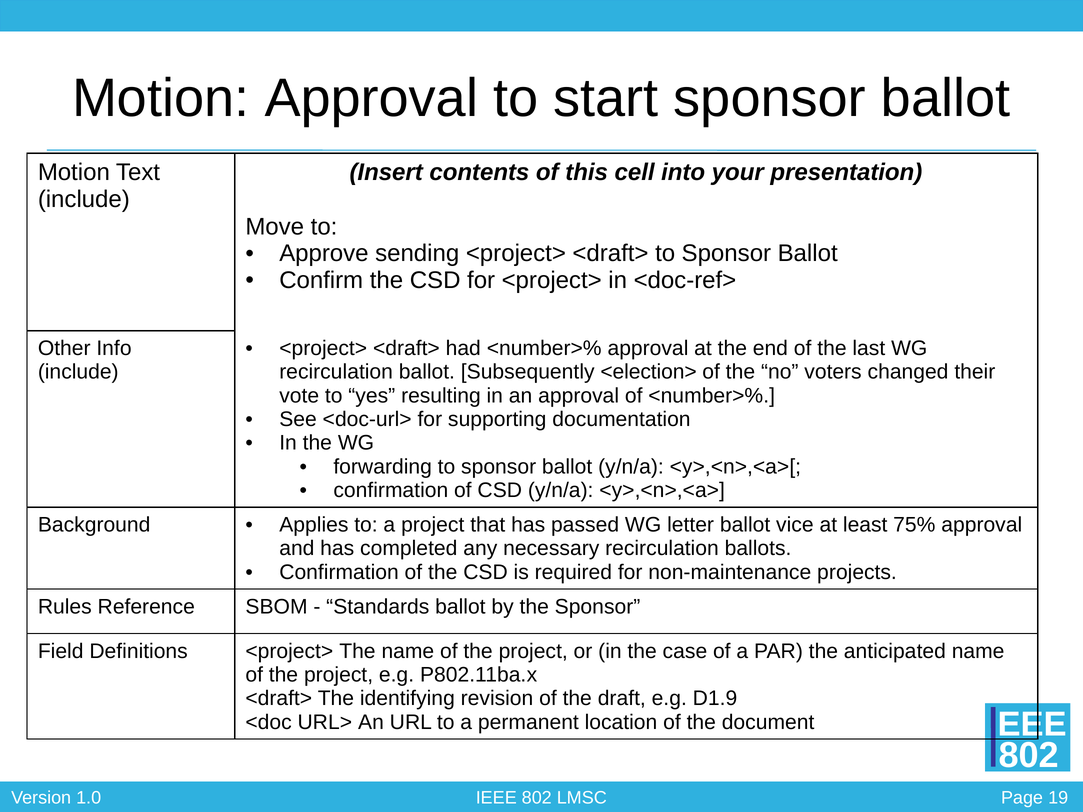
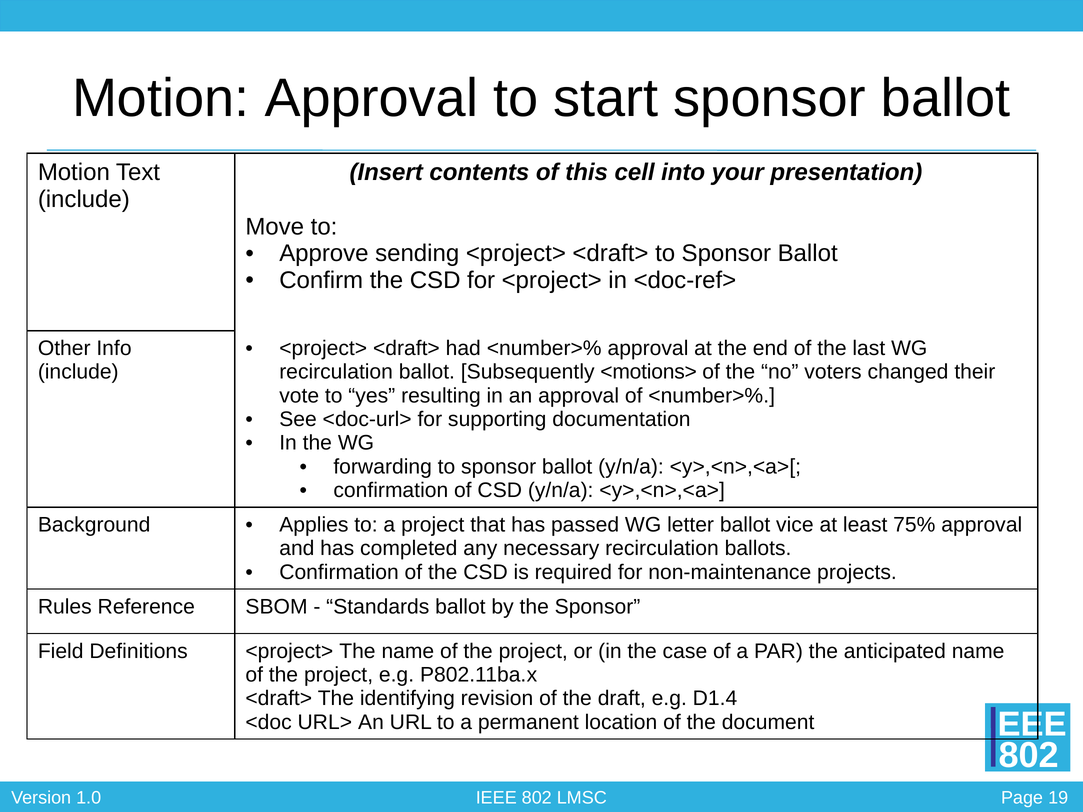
<election>: <election> -> <motions>
D1.9: D1.9 -> D1.4
